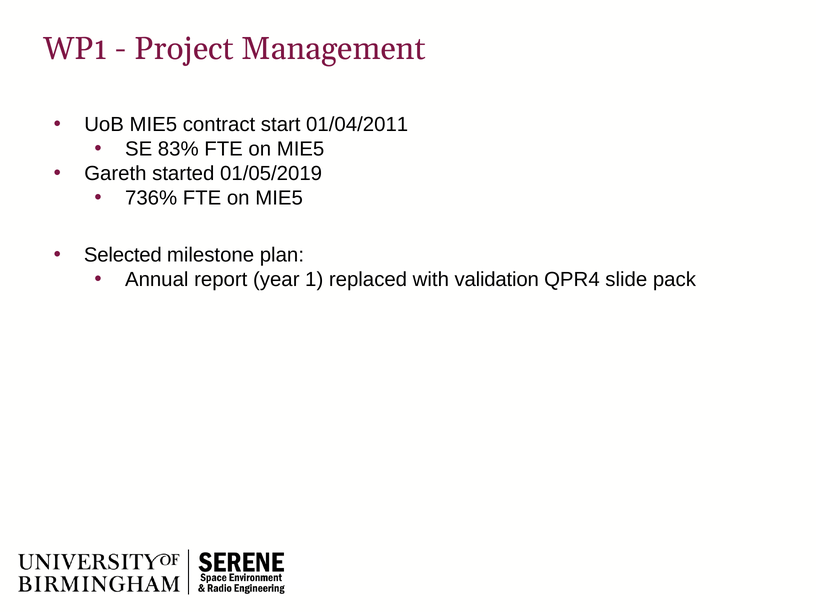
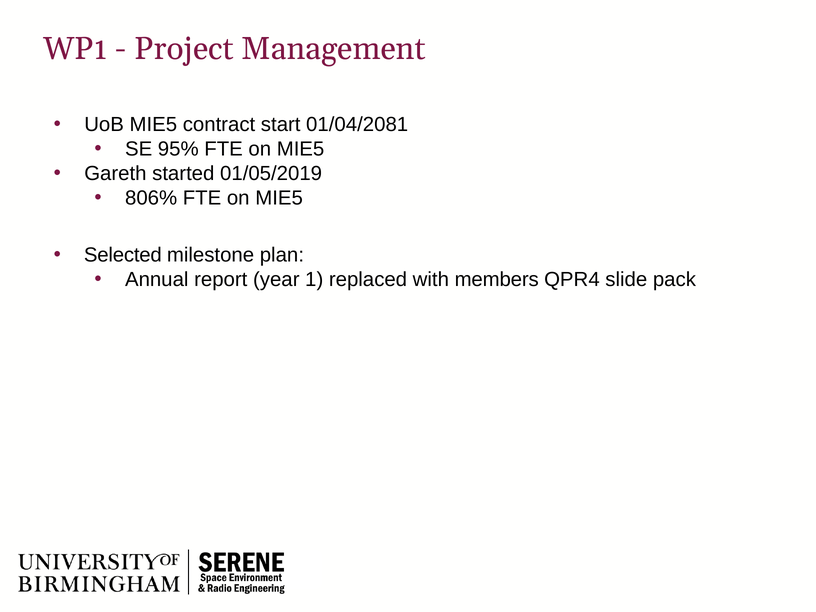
01/04/2011: 01/04/2011 -> 01/04/2081
83%: 83% -> 95%
736%: 736% -> 806%
validation: validation -> members
